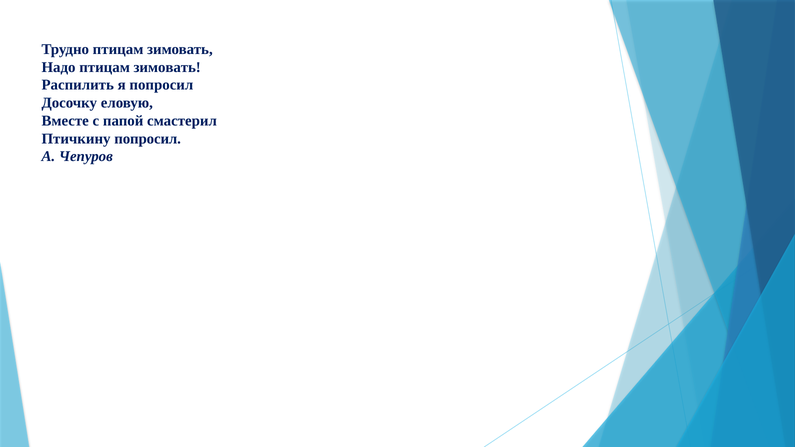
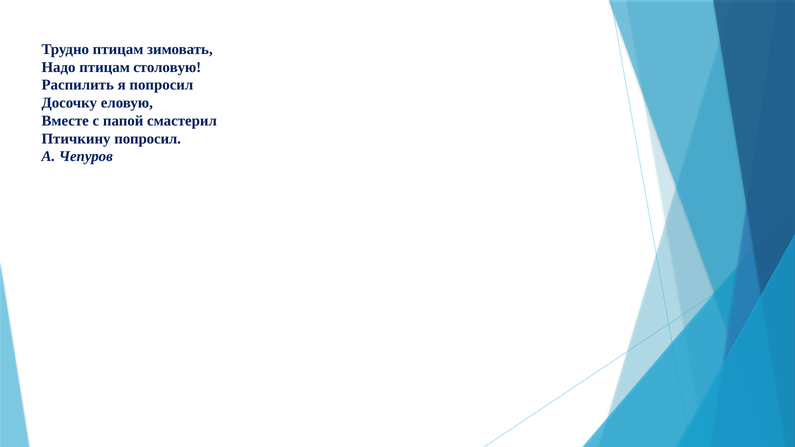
Надо птицам зимовать: зимовать -> столовую
